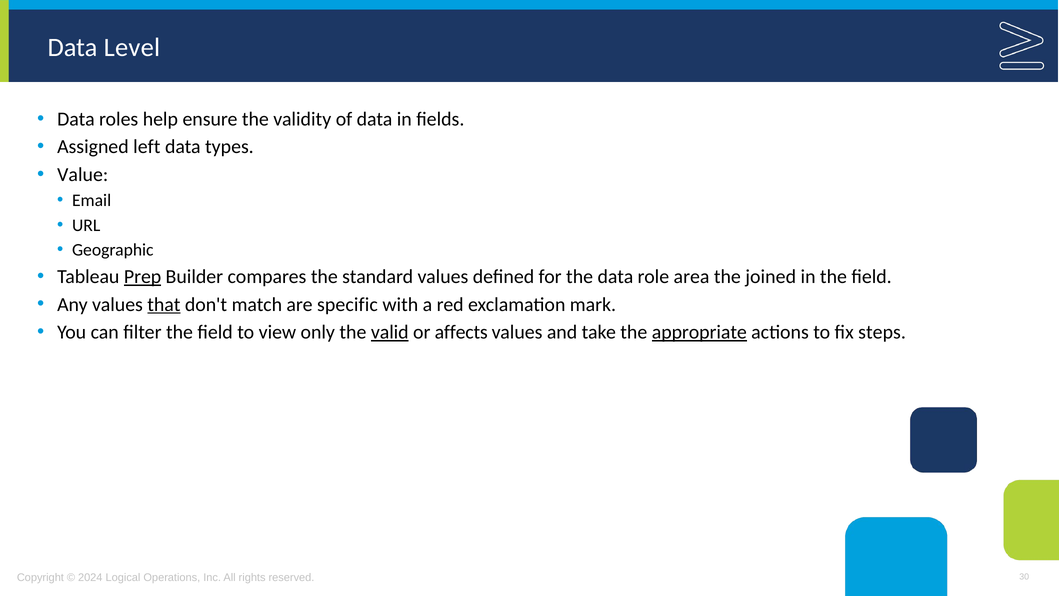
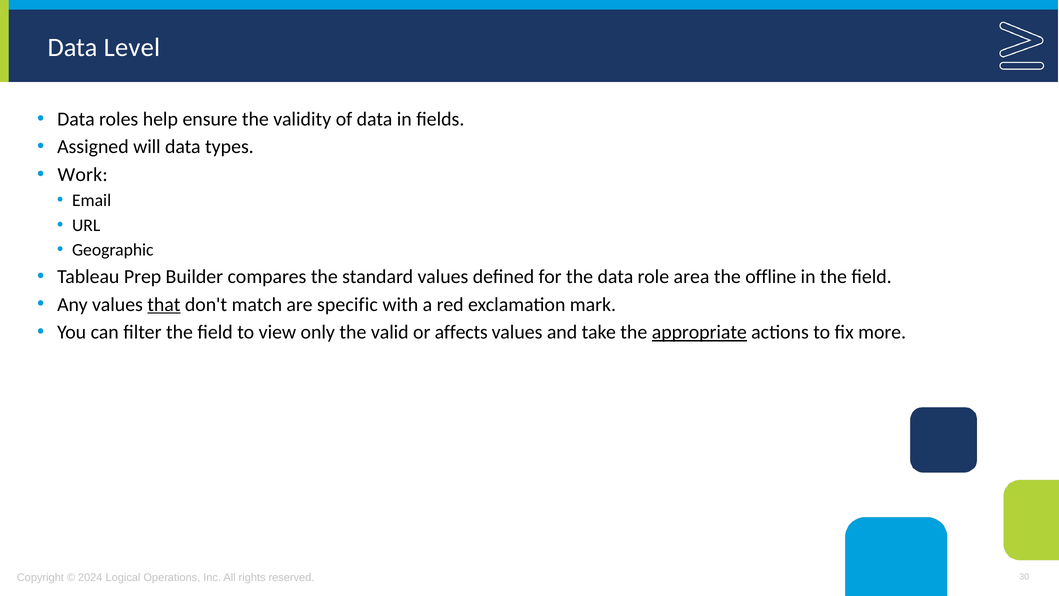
left: left -> will
Value: Value -> Work
Prep underline: present -> none
joined: joined -> offline
valid underline: present -> none
steps: steps -> more
